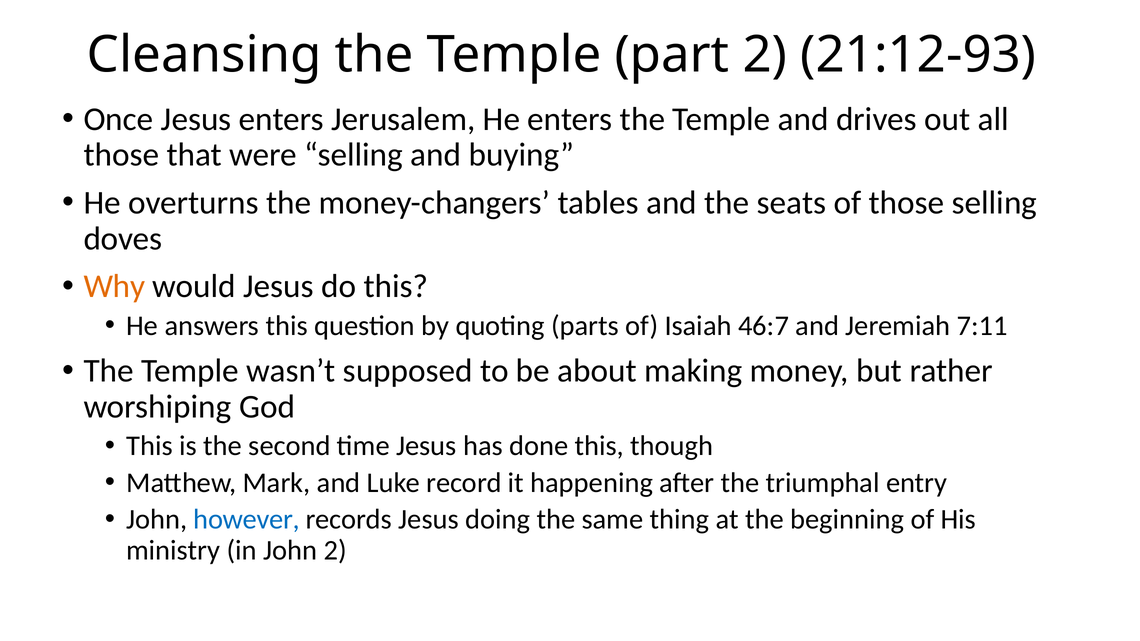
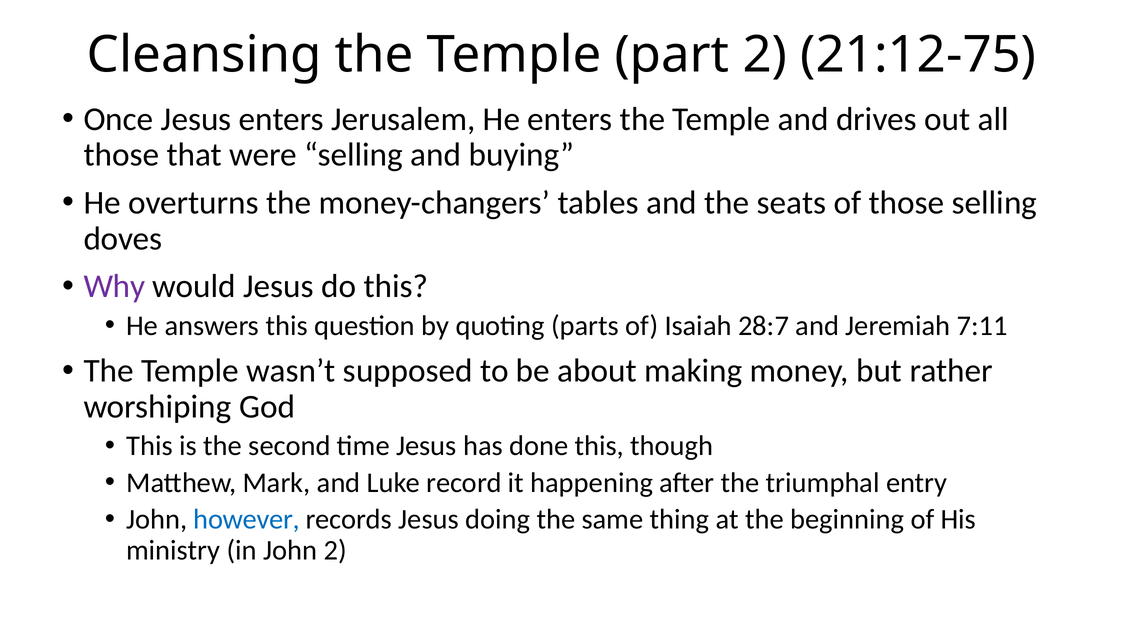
21:12-93: 21:12-93 -> 21:12-75
Why colour: orange -> purple
46:7: 46:7 -> 28:7
